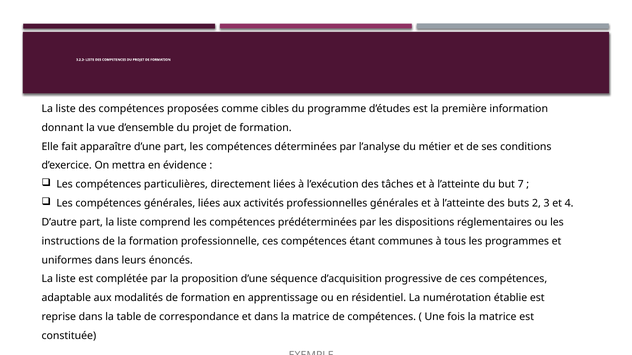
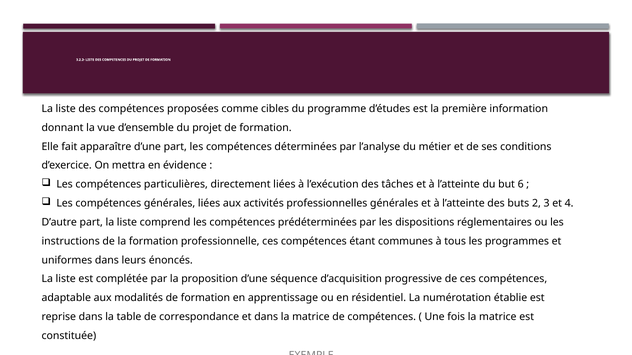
7: 7 -> 6
